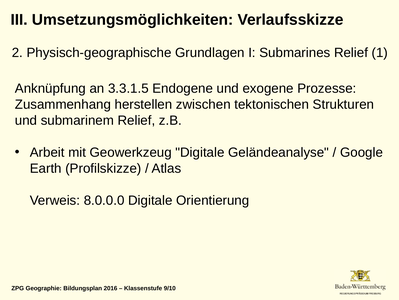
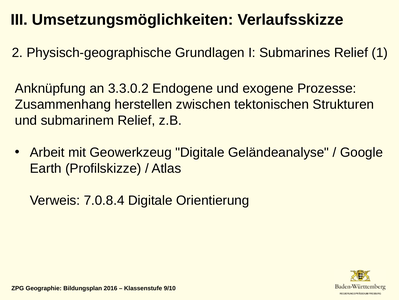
3.3.1.5: 3.3.1.5 -> 3.3.0.2
8.0.0.0: 8.0.0.0 -> 7.0.8.4
